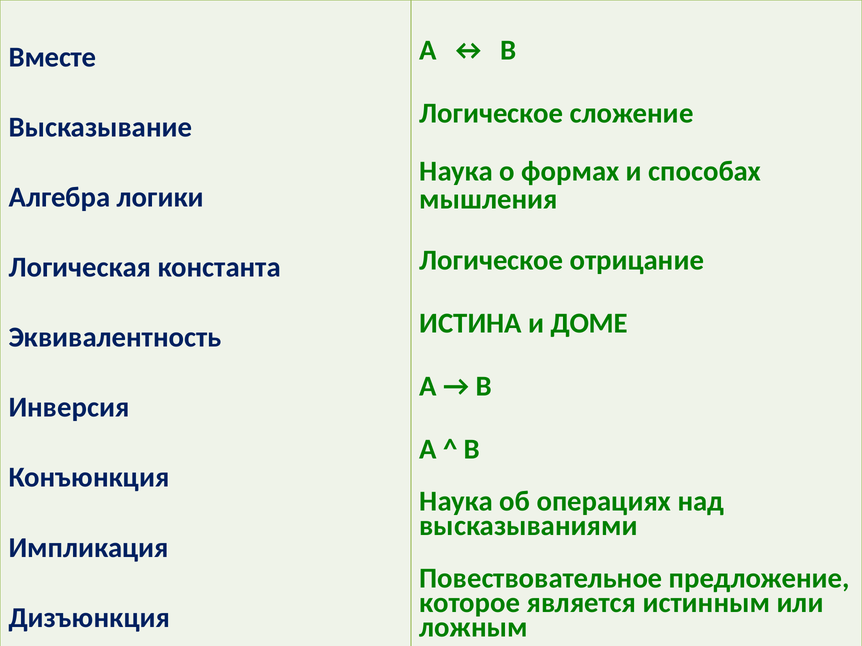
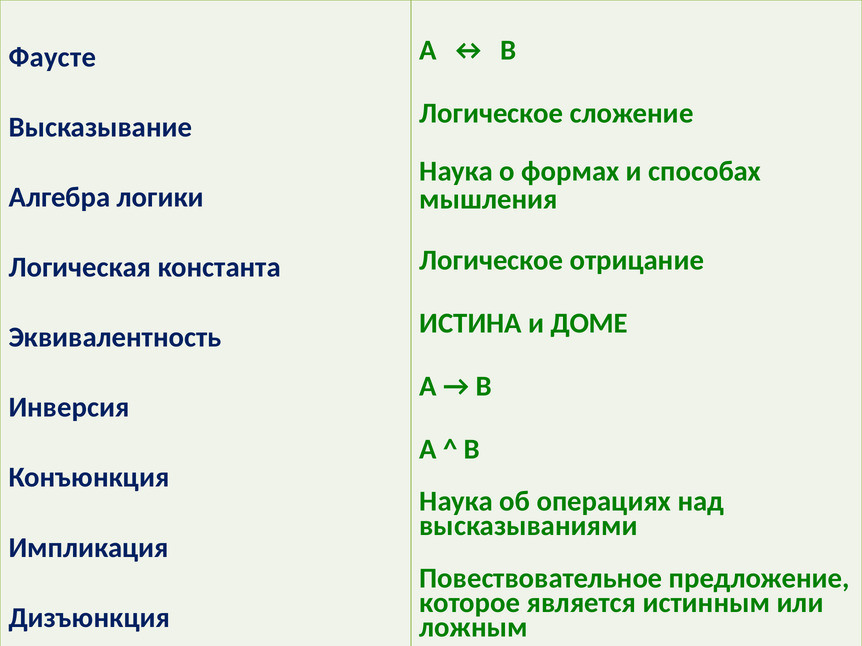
Вместе: Вместе -> Фаусте
